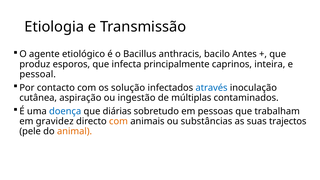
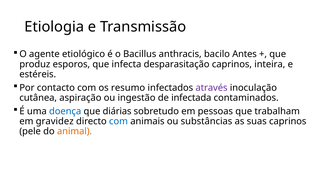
principalmente: principalmente -> desparasitação
pessoal: pessoal -> estéreis
solução: solução -> resumo
através colour: blue -> purple
múltiplas: múltiplas -> infectada
com at (118, 121) colour: orange -> blue
suas trajectos: trajectos -> caprinos
